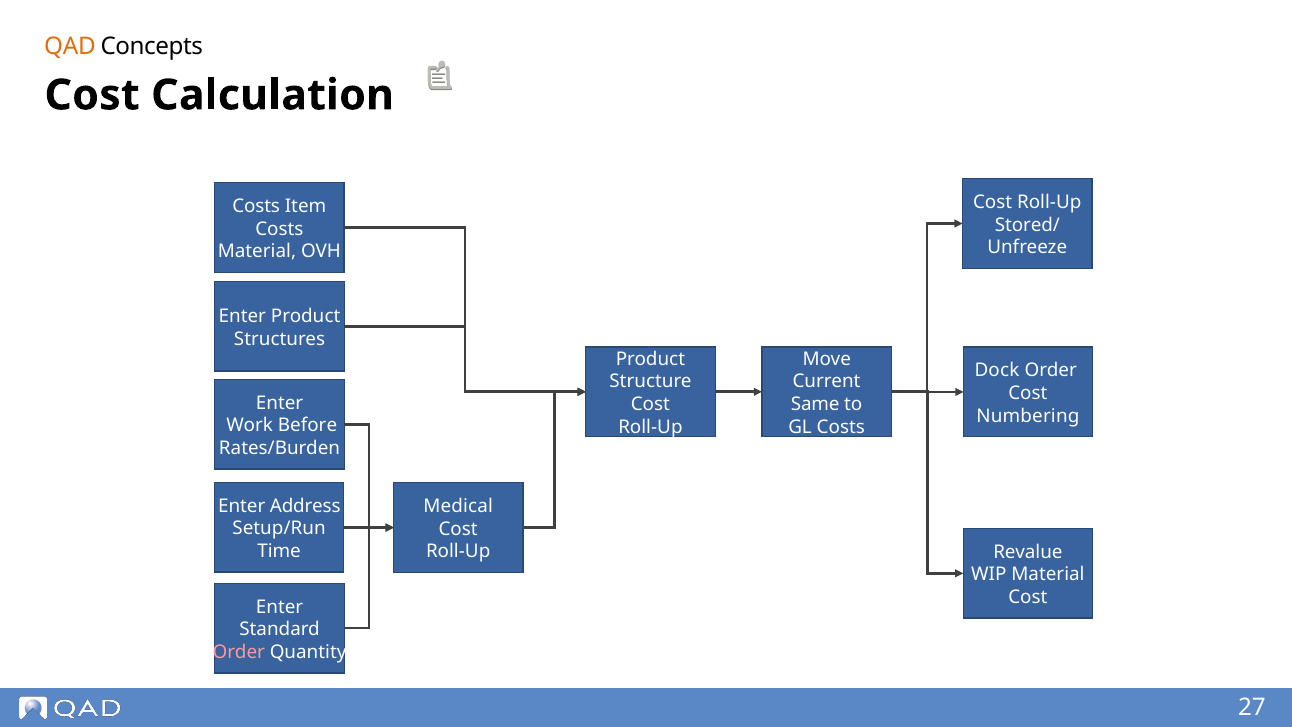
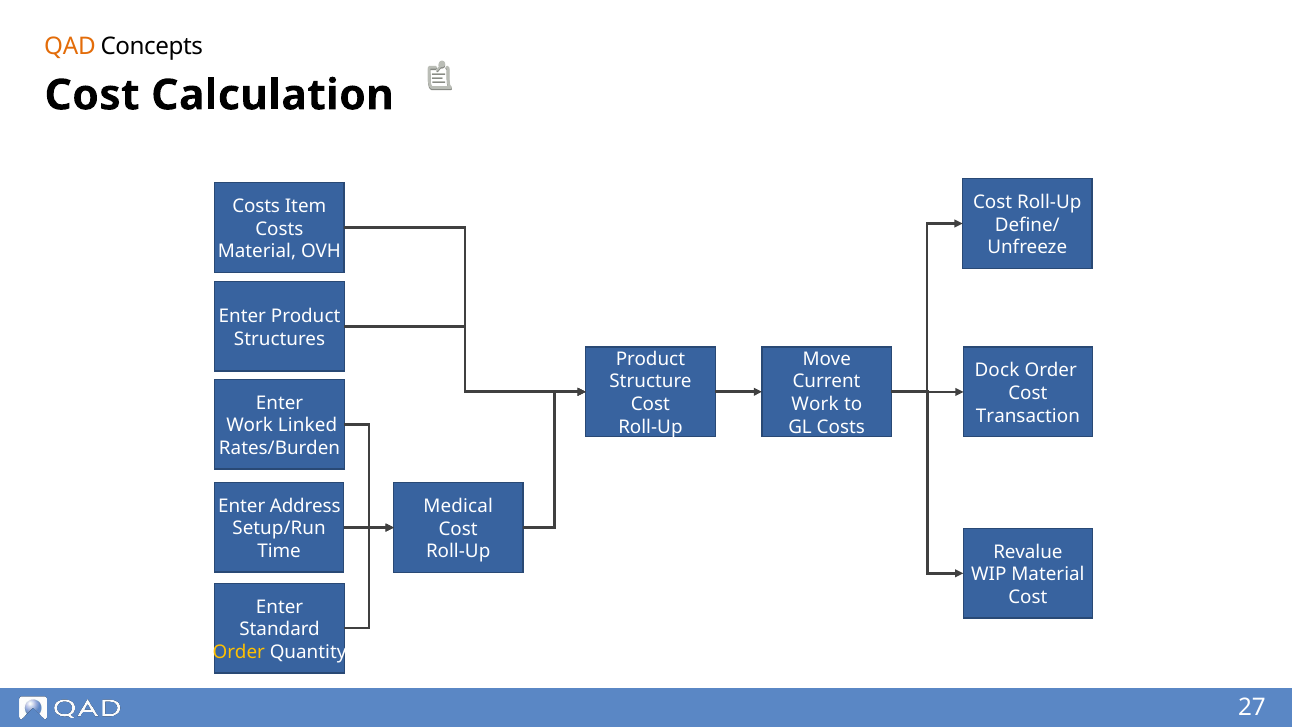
Stored/: Stored/ -> Define/
Same at (815, 404): Same -> Work
Numbering: Numbering -> Transaction
Before: Before -> Linked
Order at (239, 652) colour: pink -> yellow
